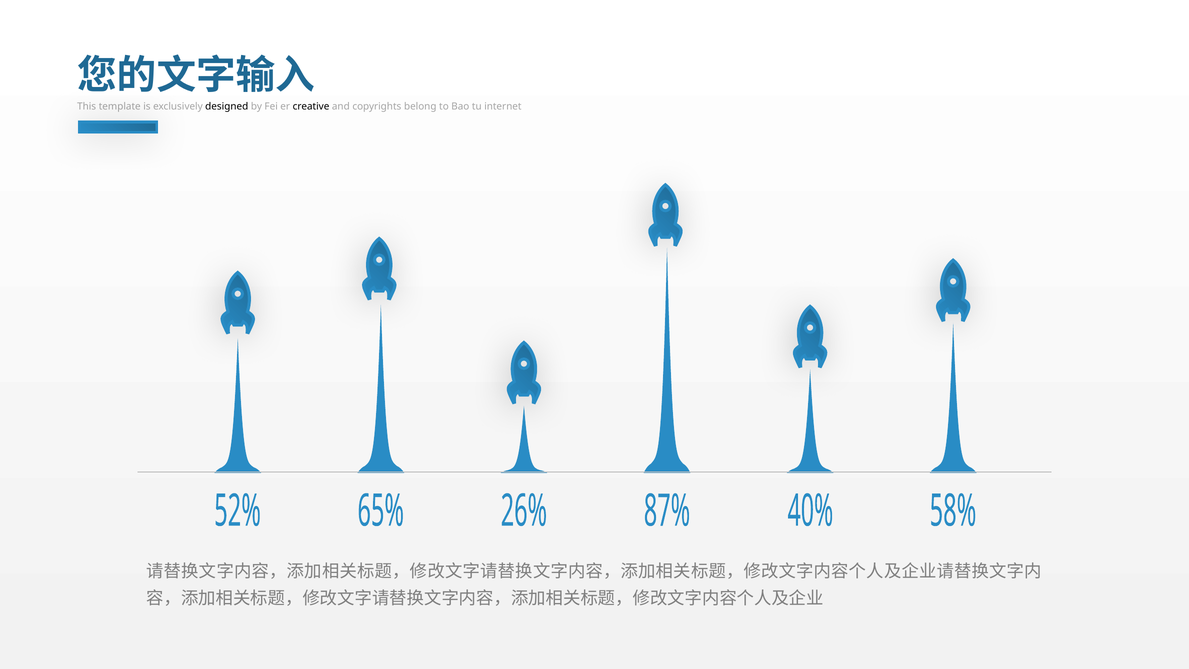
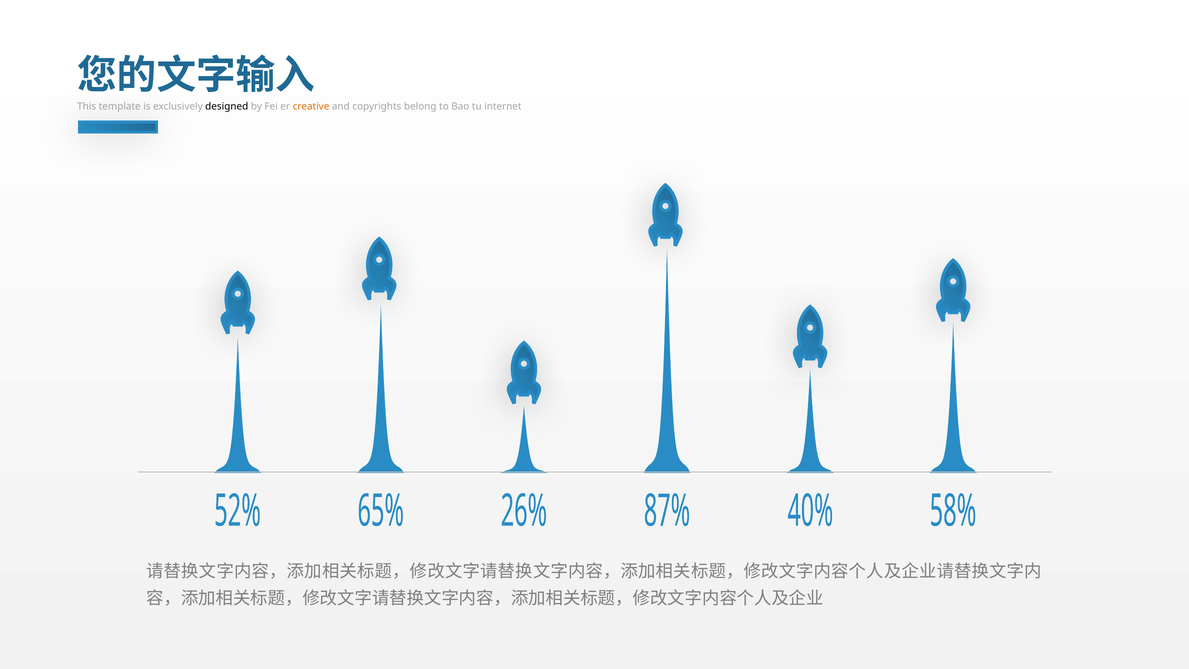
creative colour: black -> orange
